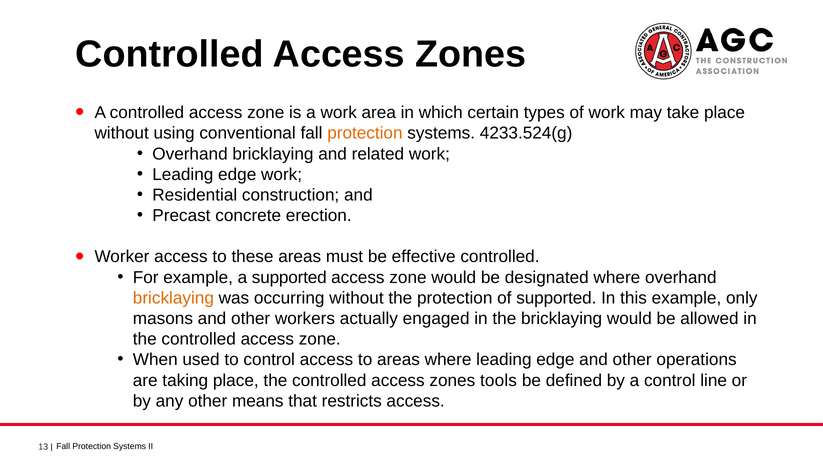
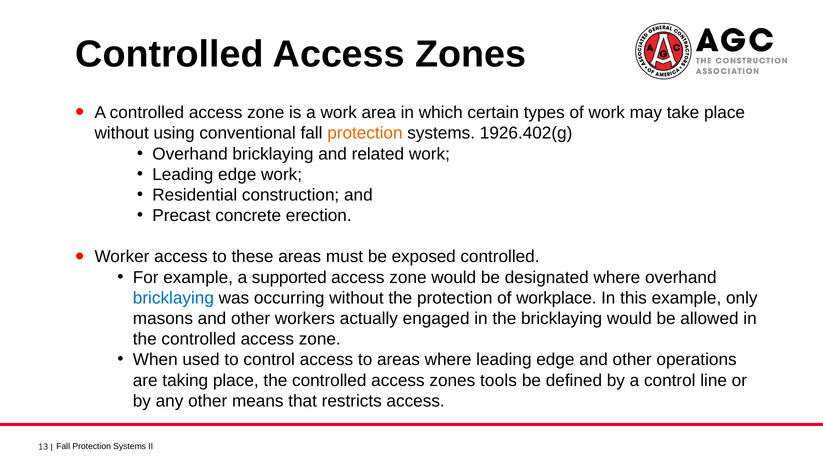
4233.524(g: 4233.524(g -> 1926.402(g
effective: effective -> exposed
bricklaying at (173, 298) colour: orange -> blue
of supported: supported -> workplace
